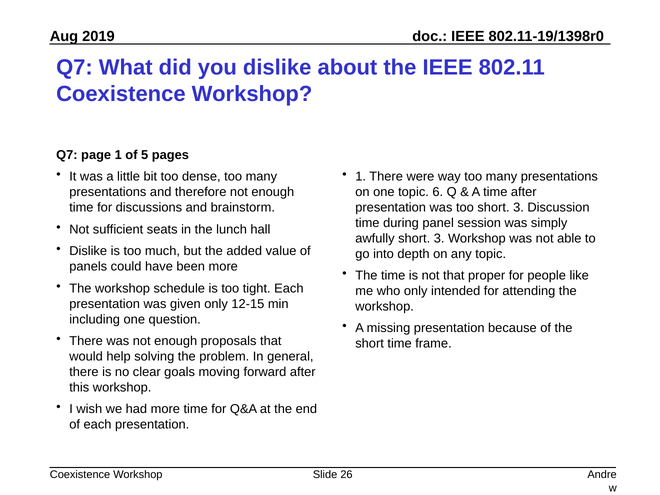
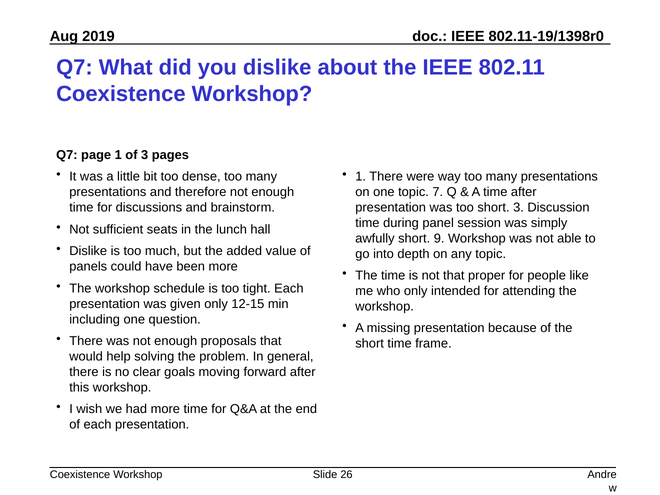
of 5: 5 -> 3
6: 6 -> 7
awfully short 3: 3 -> 9
